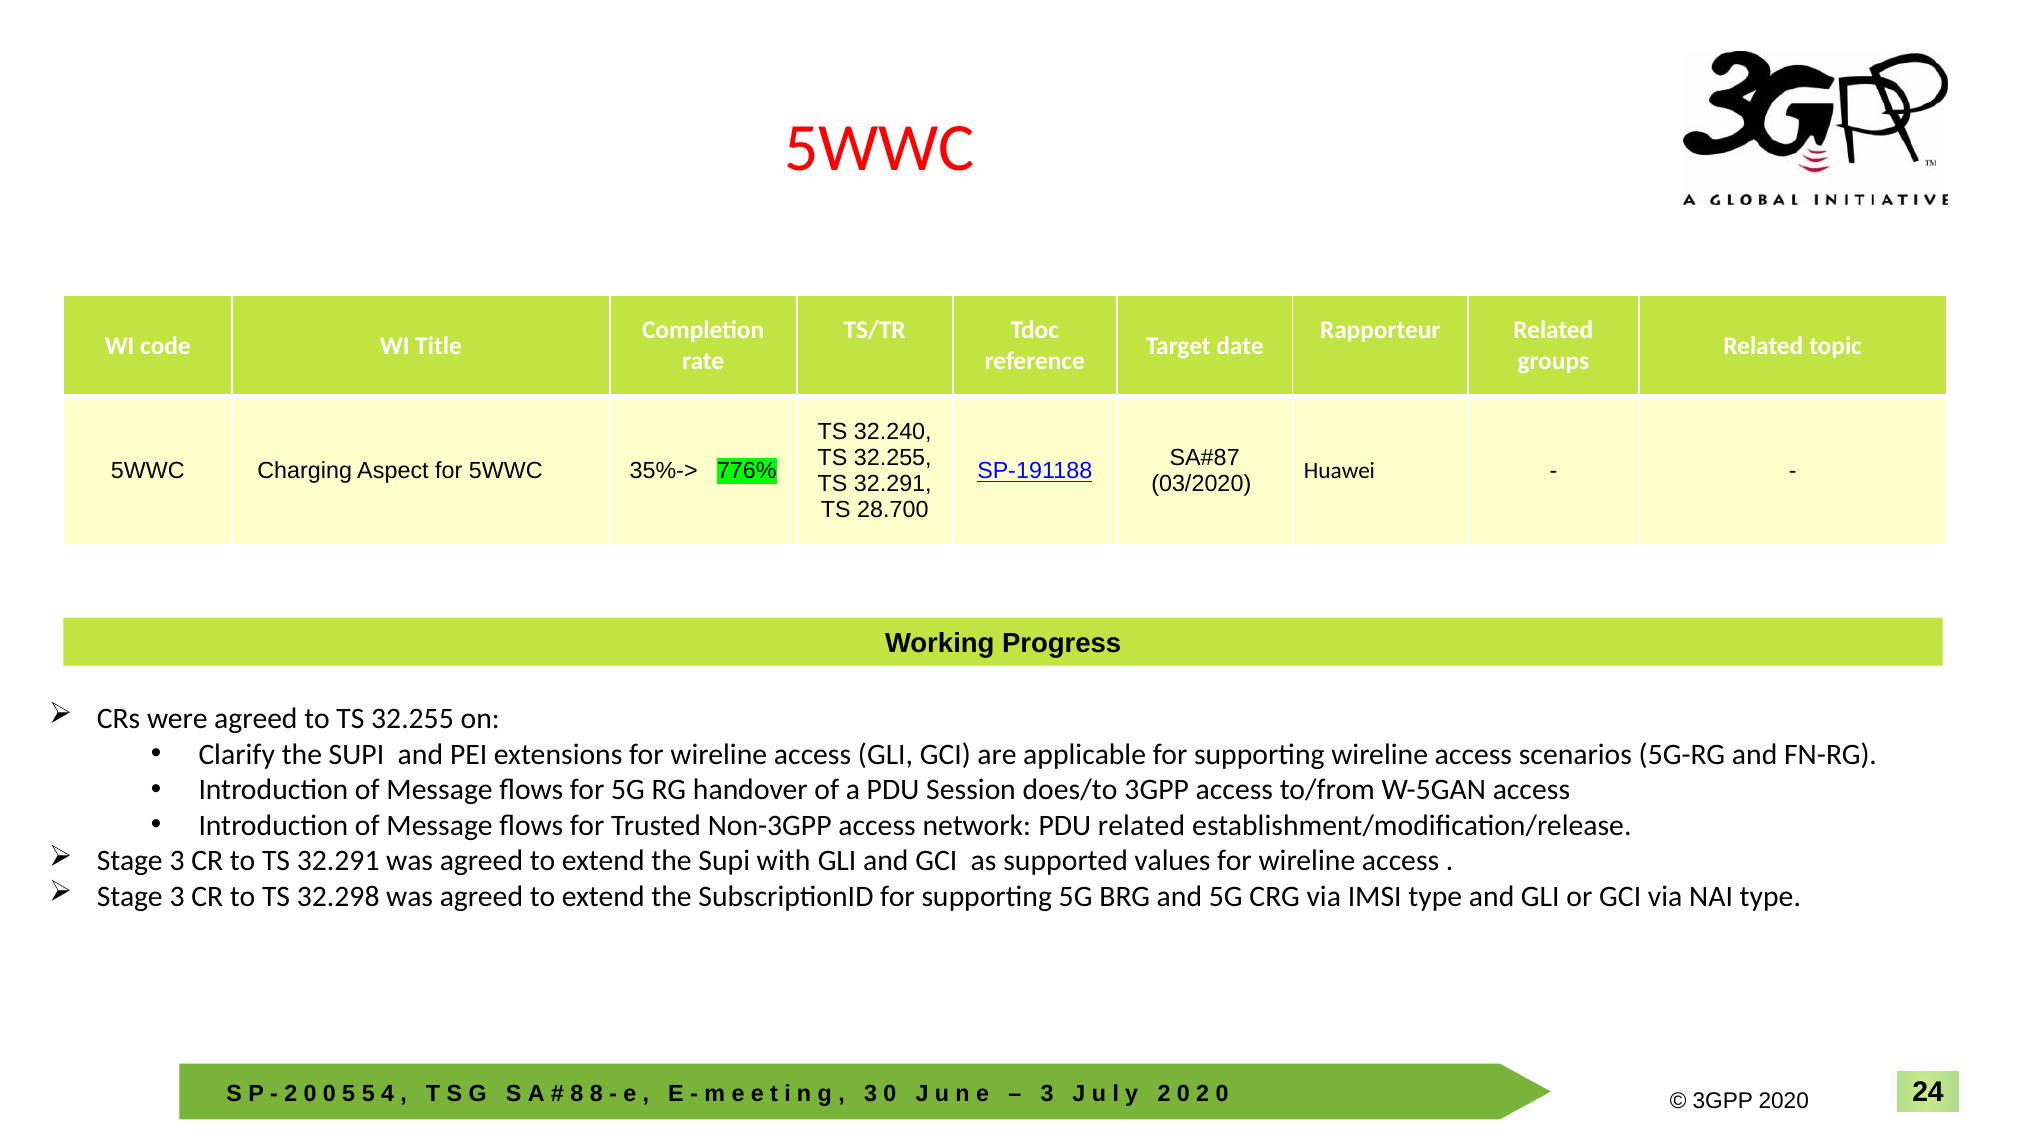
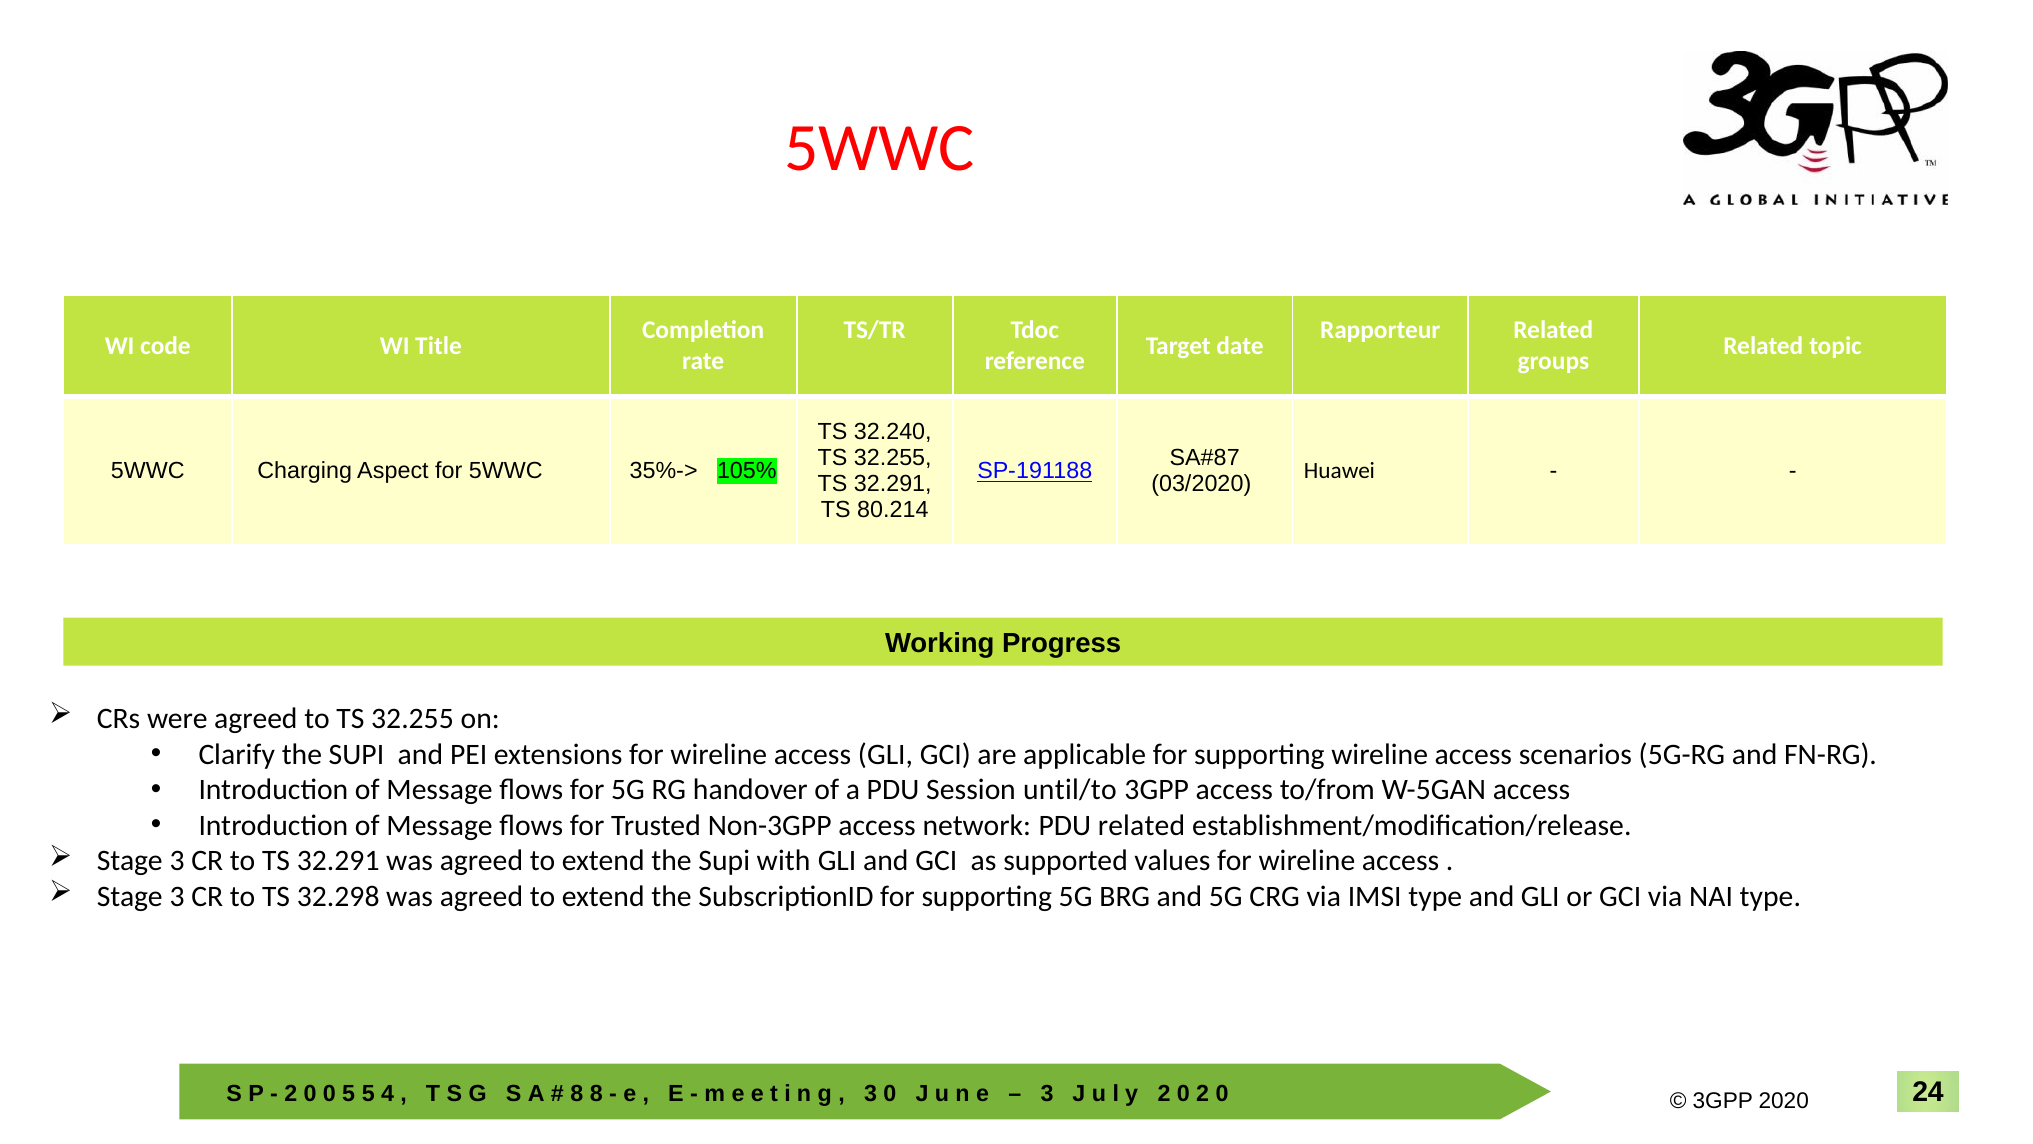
776%: 776% -> 105%
28.700: 28.700 -> 80.214
does/to: does/to -> until/to
